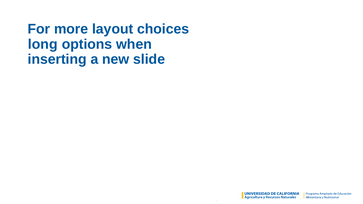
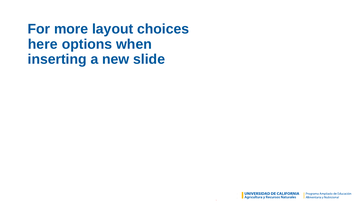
long: long -> here
